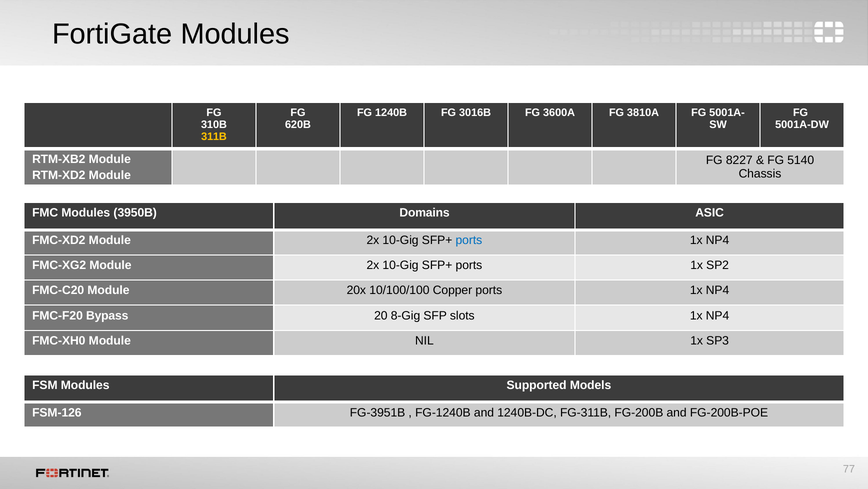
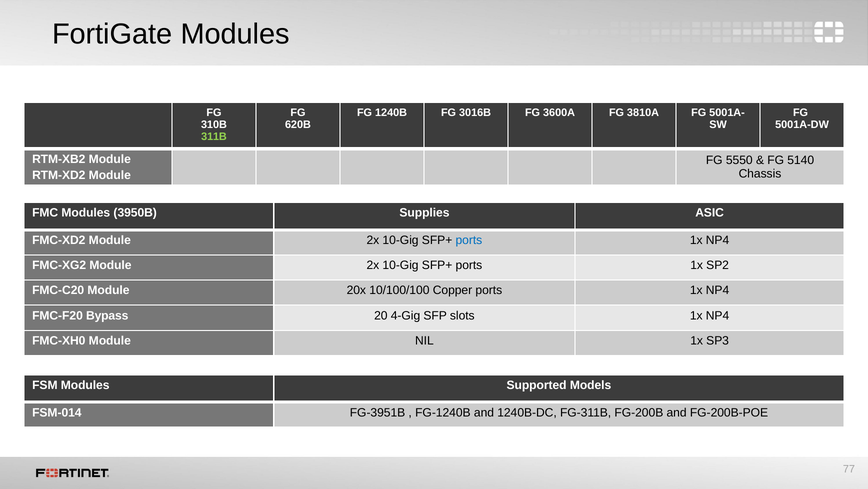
311B colour: yellow -> light green
8227: 8227 -> 5550
Domains: Domains -> Supplies
8-Gig: 8-Gig -> 4-Gig
FSM-126: FSM-126 -> FSM-014
